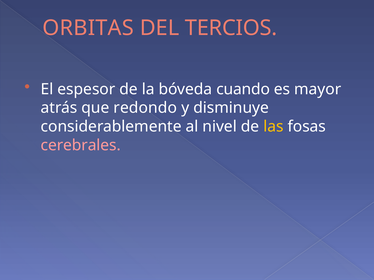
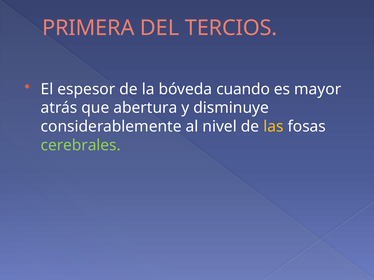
ORBITAS: ORBITAS -> PRIMERA
redondo: redondo -> abertura
cerebrales colour: pink -> light green
